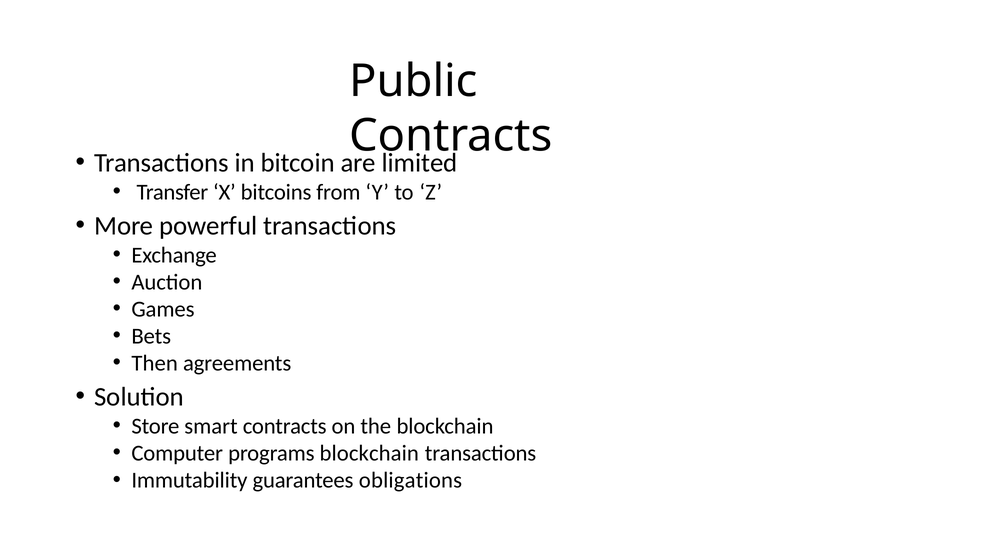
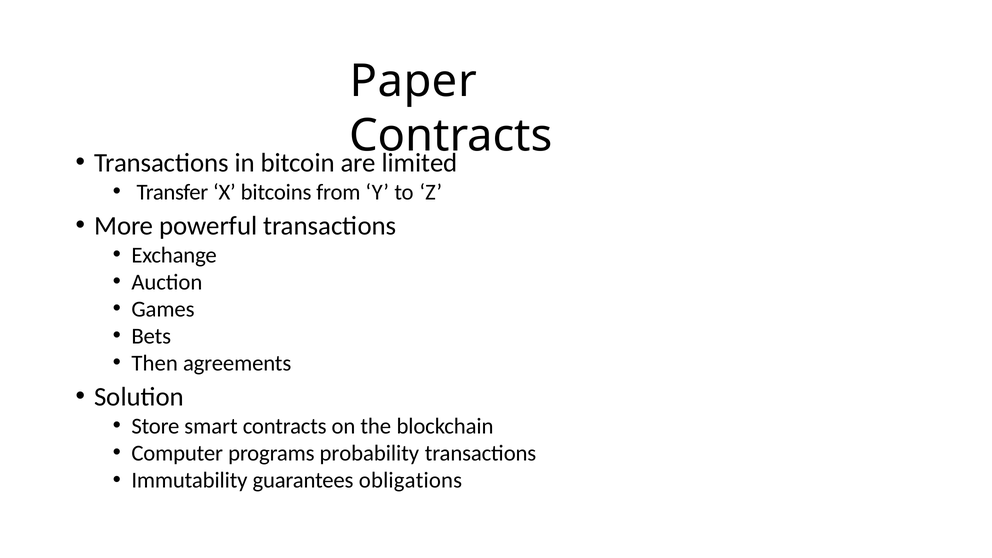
Public: Public -> Paper
programs blockchain: blockchain -> probability
